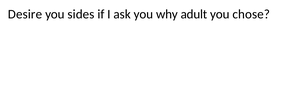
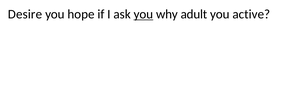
sides: sides -> hope
you at (143, 14) underline: none -> present
chose: chose -> active
